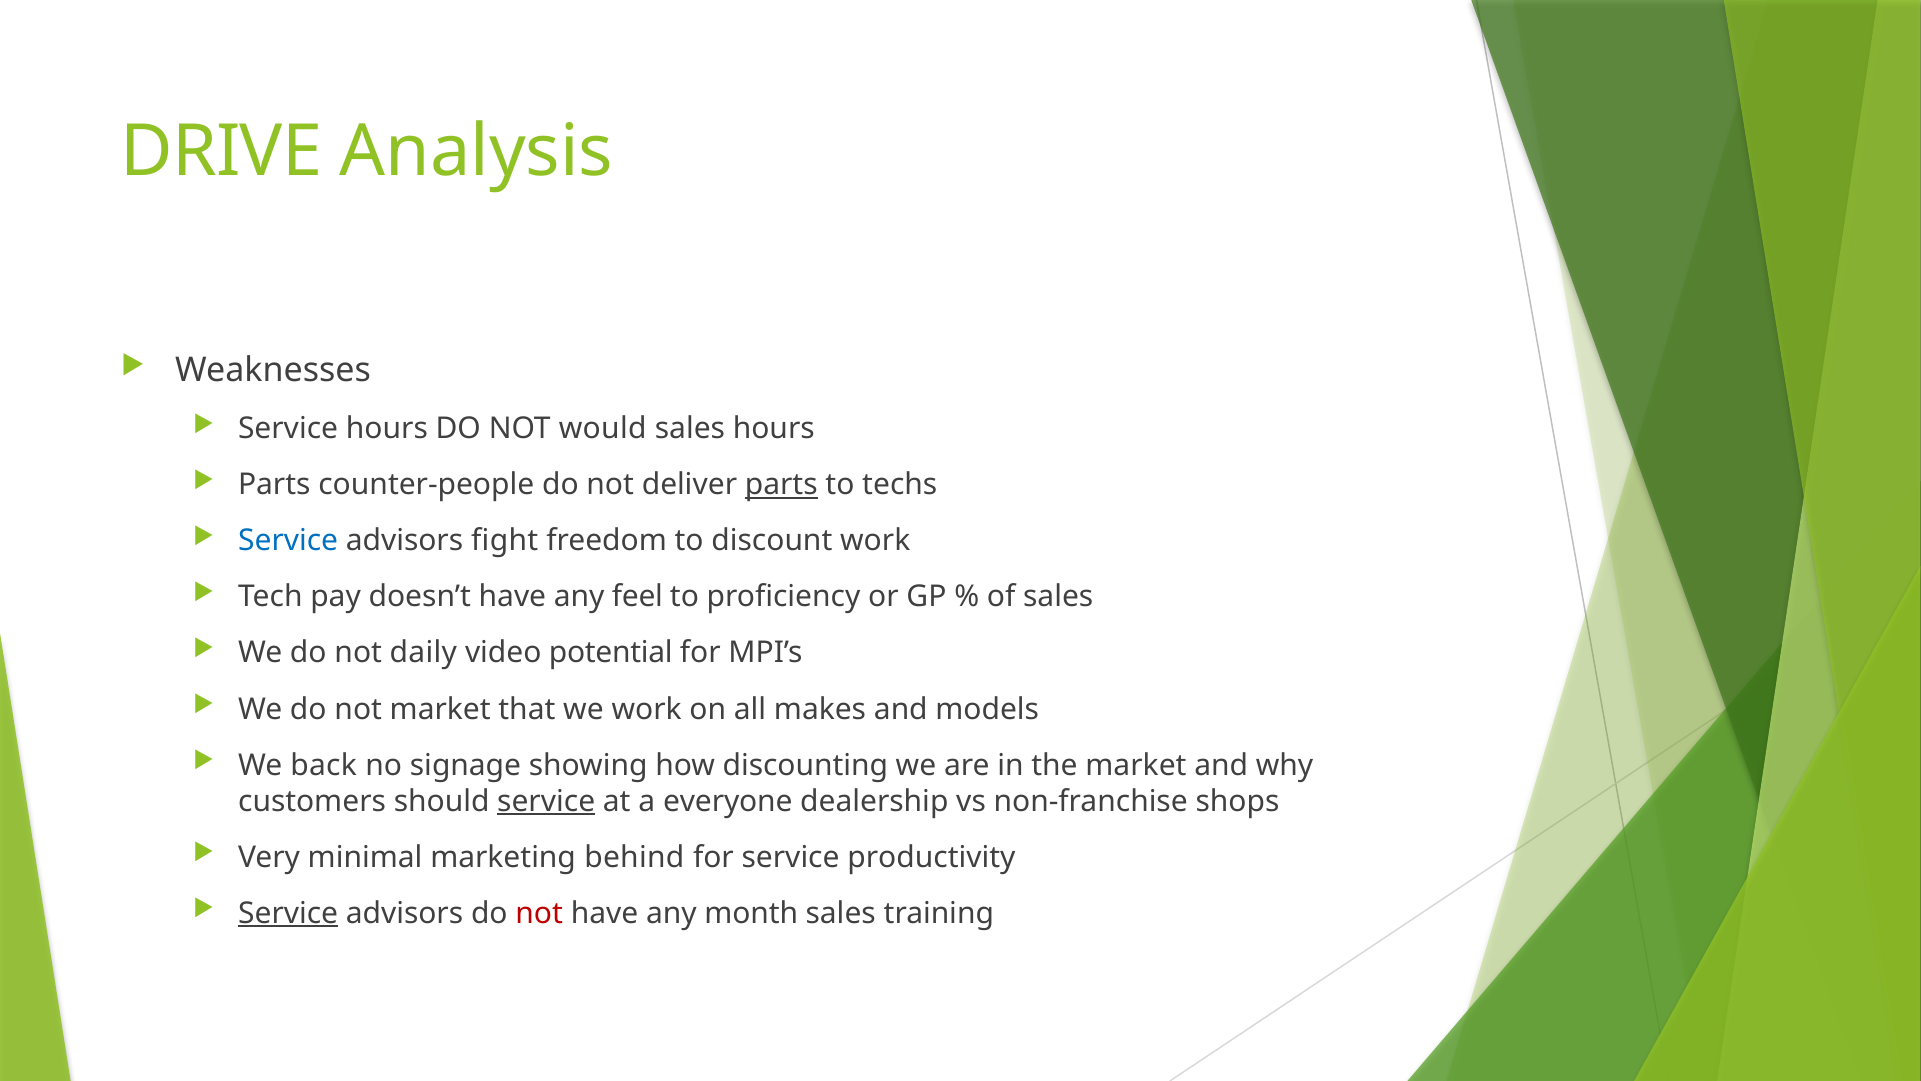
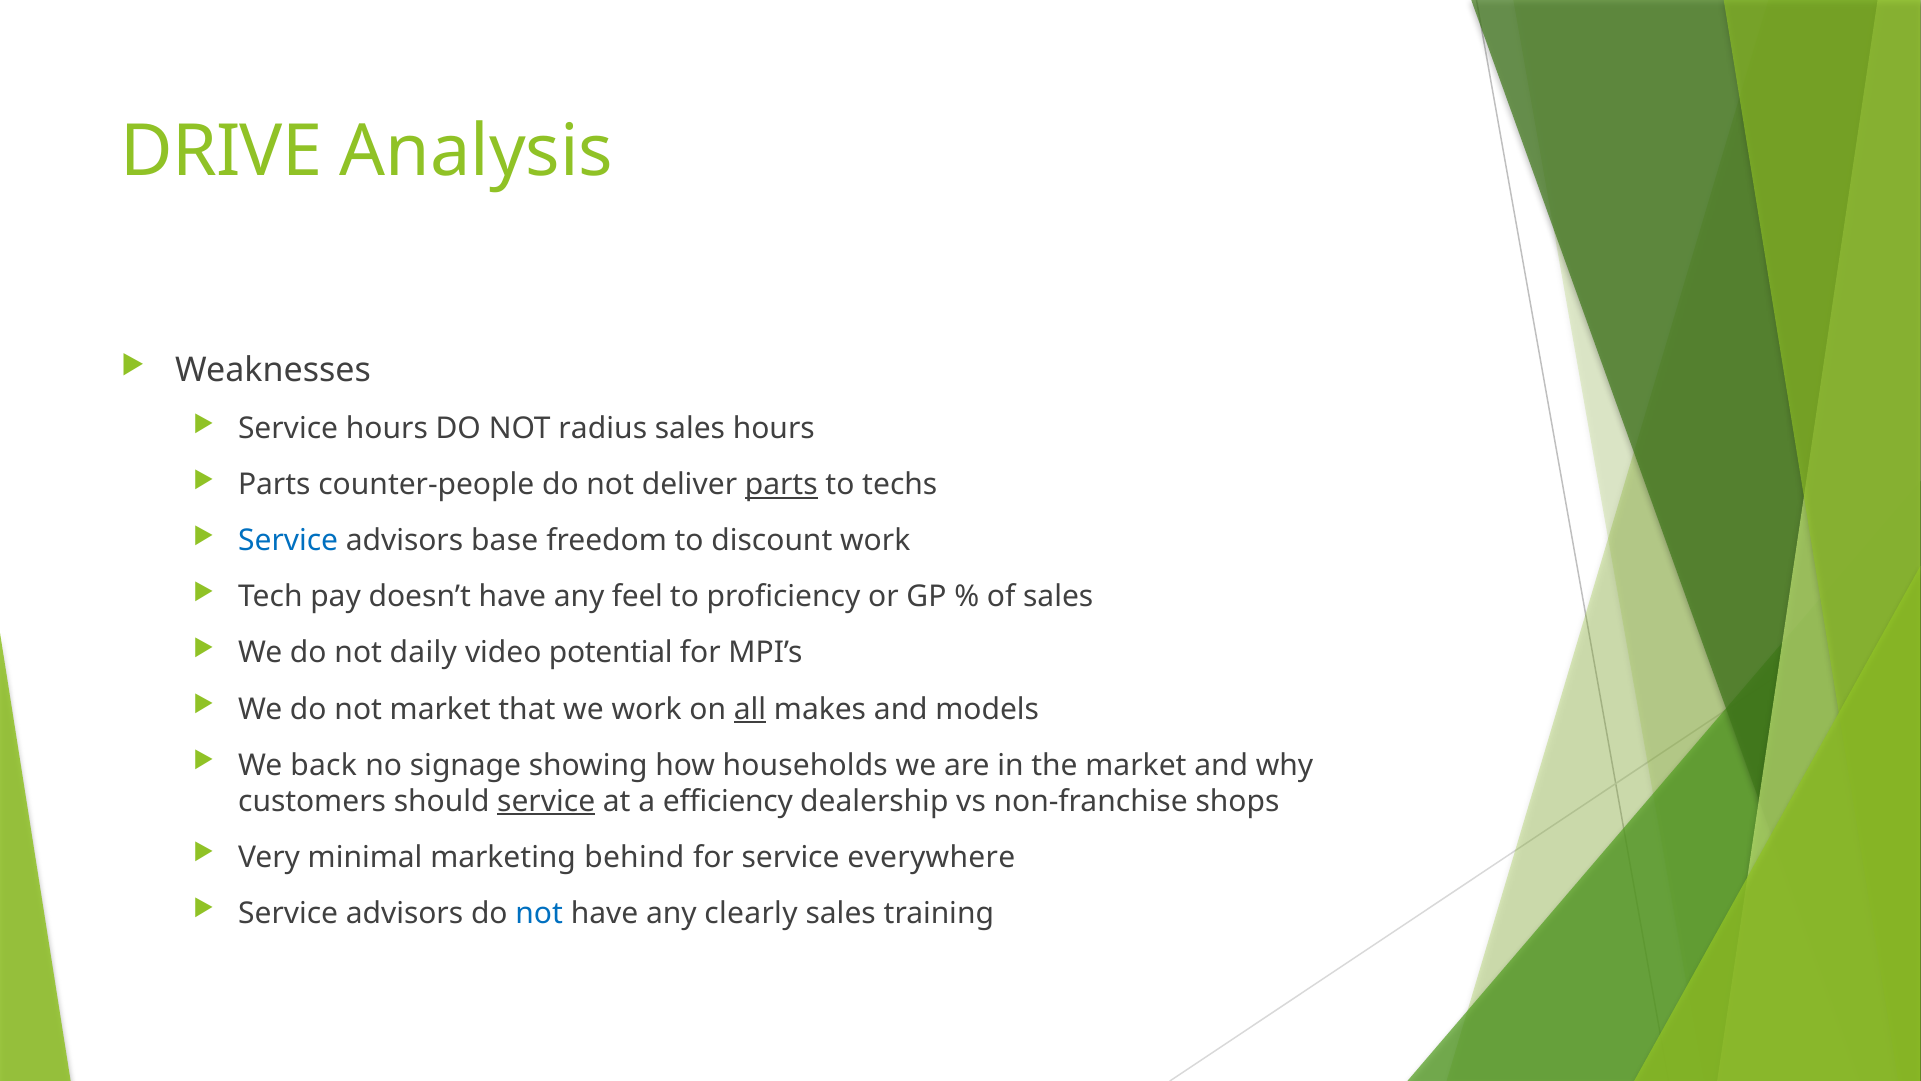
would: would -> radius
fight: fight -> base
all underline: none -> present
discounting: discounting -> households
everyone: everyone -> efficiency
productivity: productivity -> everywhere
Service at (288, 913) underline: present -> none
not at (539, 913) colour: red -> blue
month: month -> clearly
